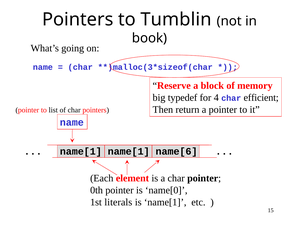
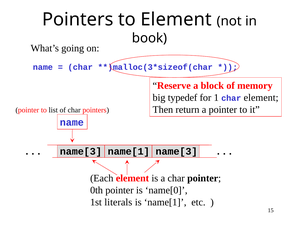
to Tumblin: Tumblin -> Element
4: 4 -> 1
char efficient: efficient -> element
name[1 at (81, 151): name[1 -> name[3
name[1 name[6: name[6 -> name[3
